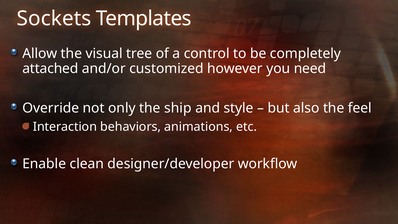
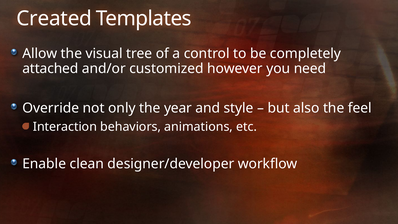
Sockets: Sockets -> Created
ship: ship -> year
